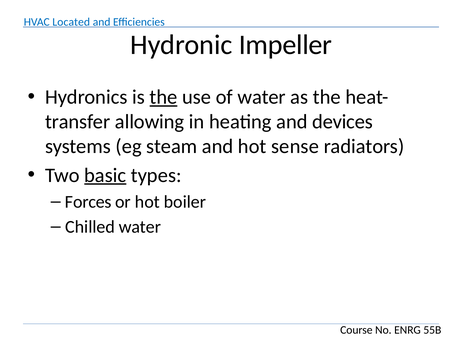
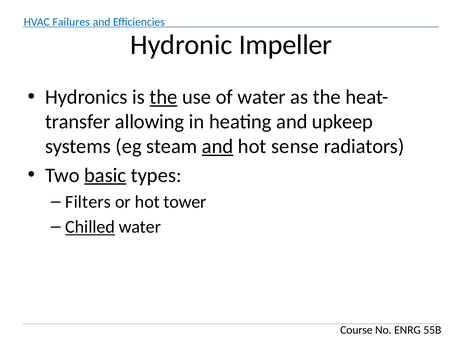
Located: Located -> Failures
devices: devices -> upkeep
and at (218, 146) underline: none -> present
Forces: Forces -> Filters
boiler: boiler -> tower
Chilled underline: none -> present
